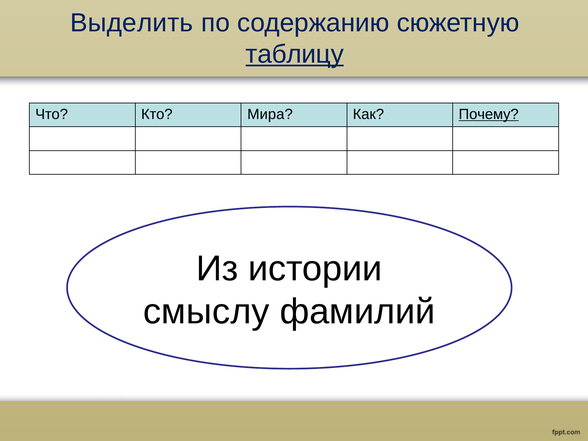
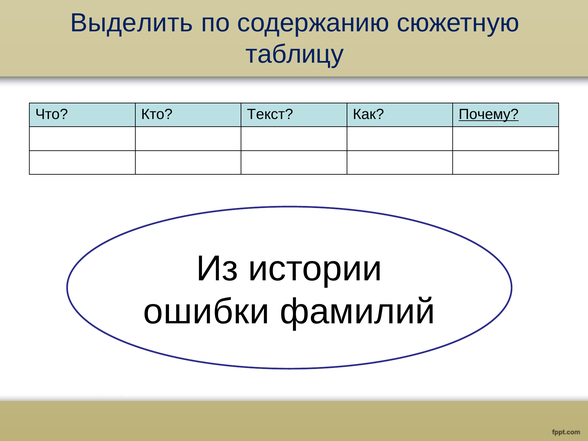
таблицу underline: present -> none
Мира: Мира -> Текст
смыслу: смыслу -> ошибки
